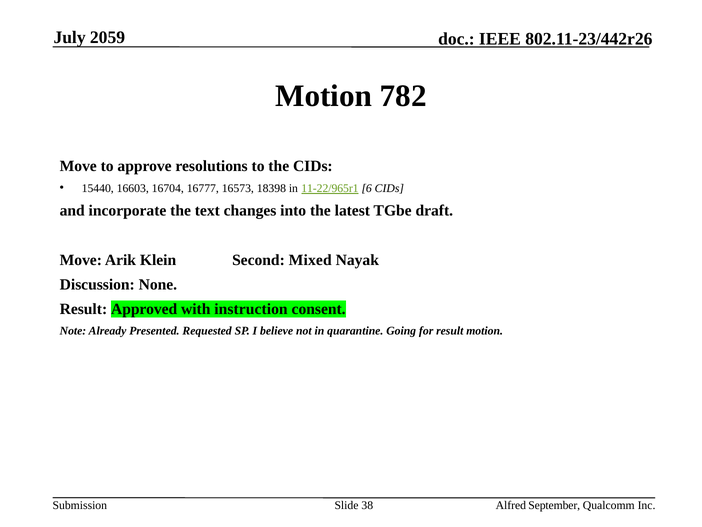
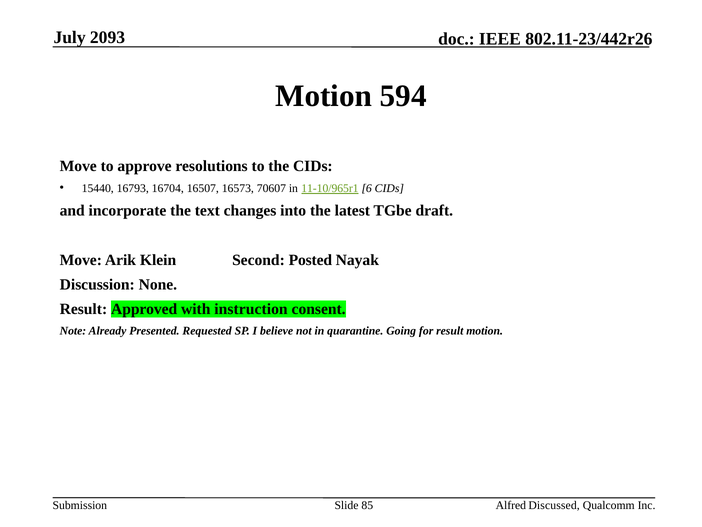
2059: 2059 -> 2093
782: 782 -> 594
16603: 16603 -> 16793
16777: 16777 -> 16507
18398: 18398 -> 70607
11-22/965r1: 11-22/965r1 -> 11-10/965r1
Mixed: Mixed -> Posted
38: 38 -> 85
September: September -> Discussed
